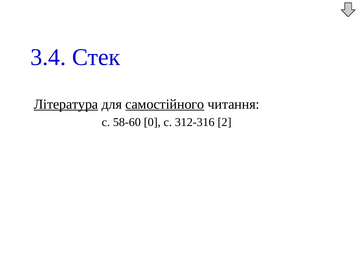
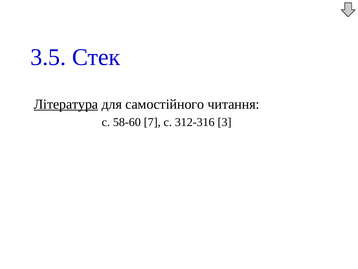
3.4: 3.4 -> 3.5
самостійного underline: present -> none
0: 0 -> 7
2: 2 -> 3
